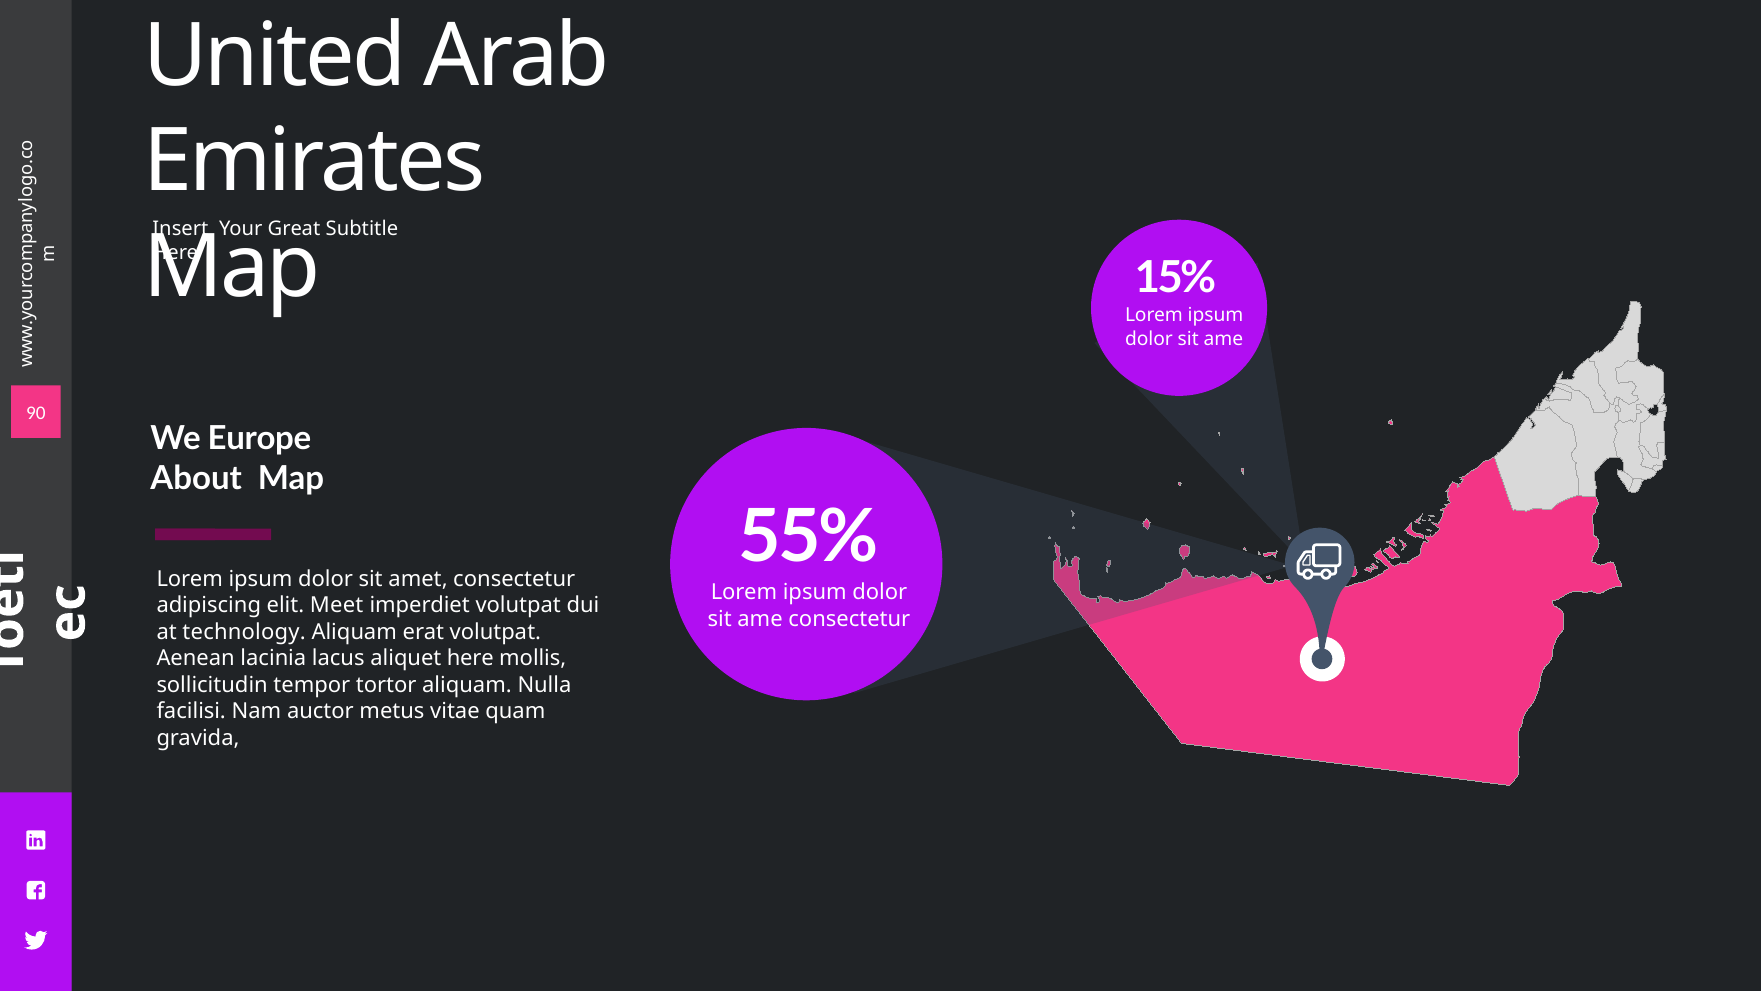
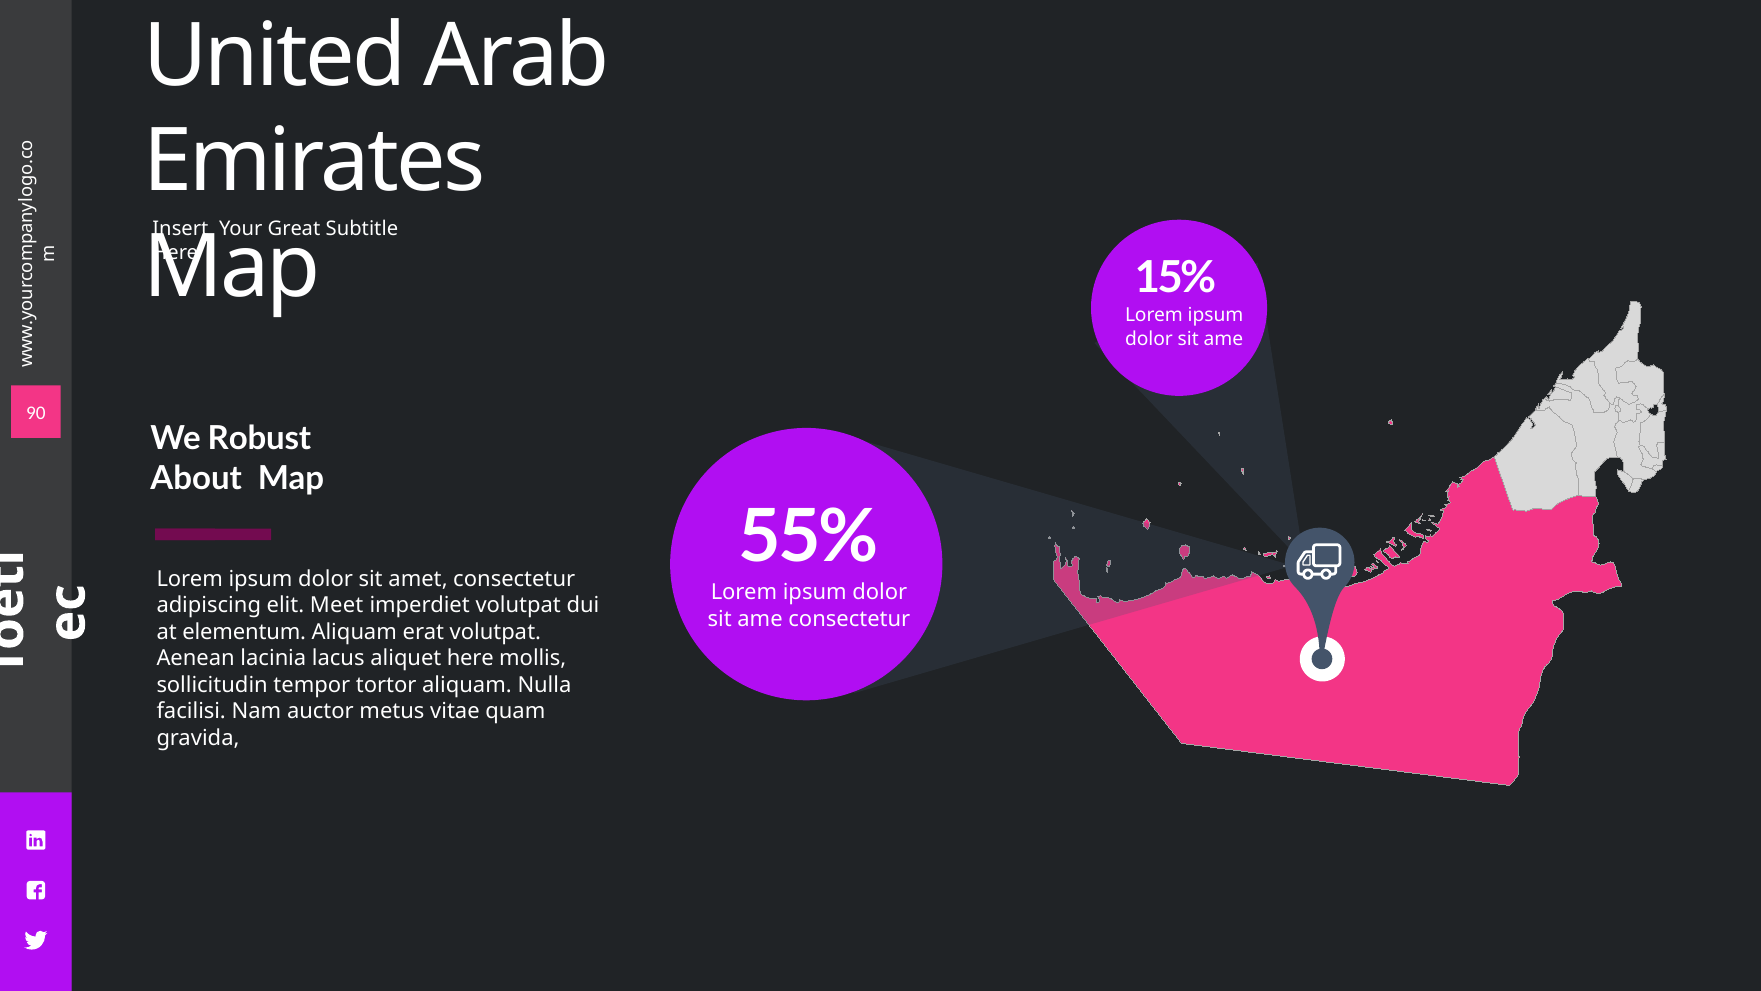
Europe: Europe -> Robust
technology: technology -> elementum
